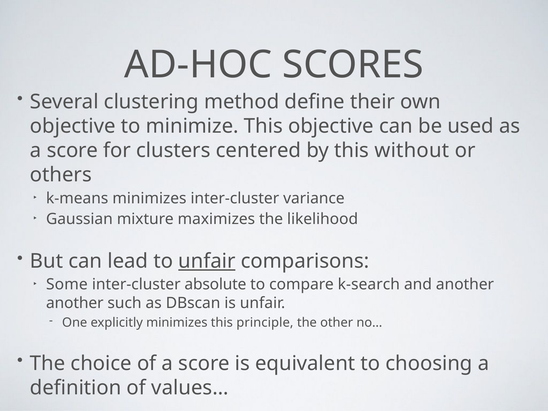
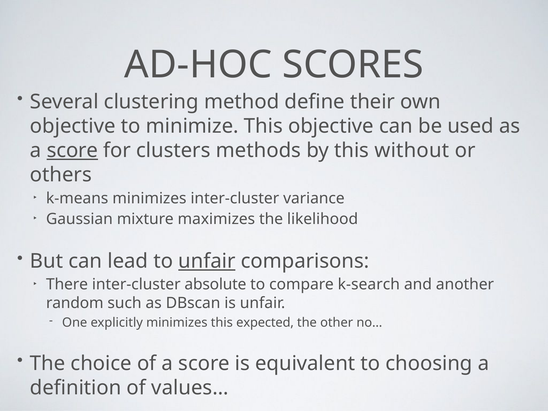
score at (72, 151) underline: none -> present
centered: centered -> methods
Some: Some -> There
another at (75, 303): another -> random
principle: principle -> expected
